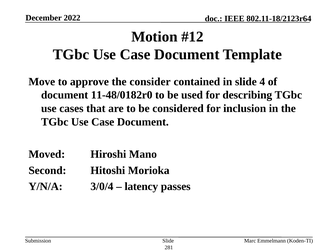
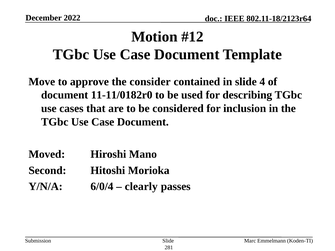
11-48/0182r0: 11-48/0182r0 -> 11-11/0182r0
3/0/4: 3/0/4 -> 6/0/4
latency: latency -> clearly
